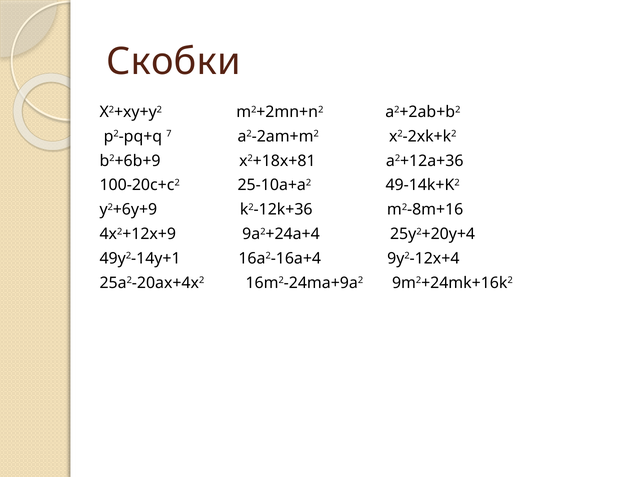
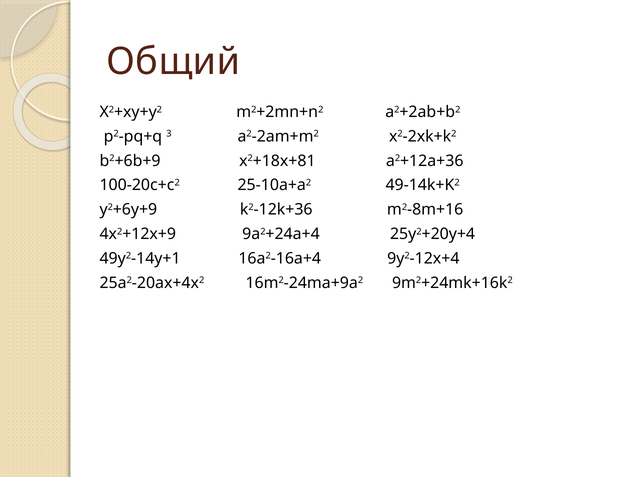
Скобки: Скобки -> Общий
7: 7 -> 3
